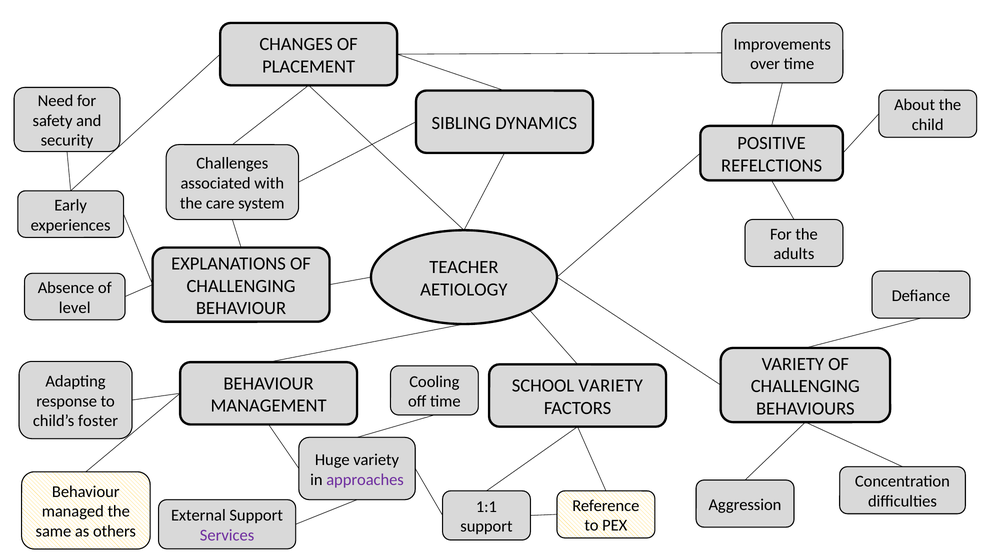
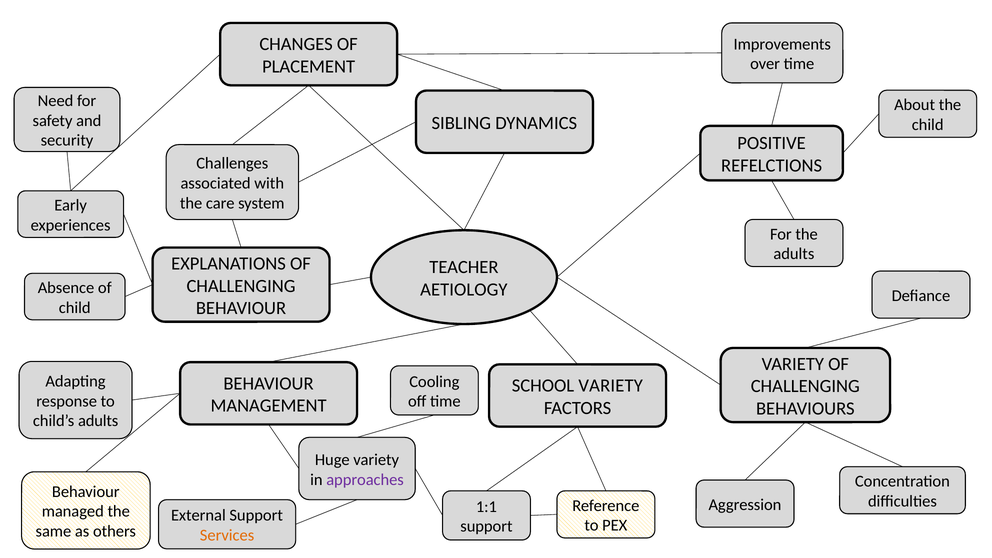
level at (75, 308): level -> child
child’s foster: foster -> adults
Services colour: purple -> orange
